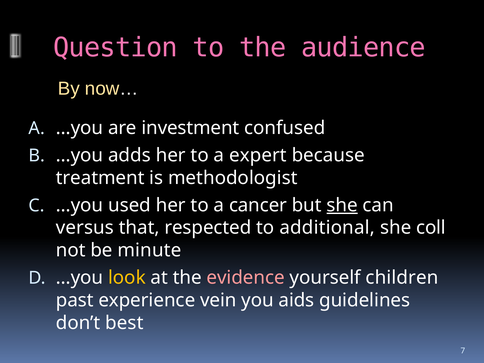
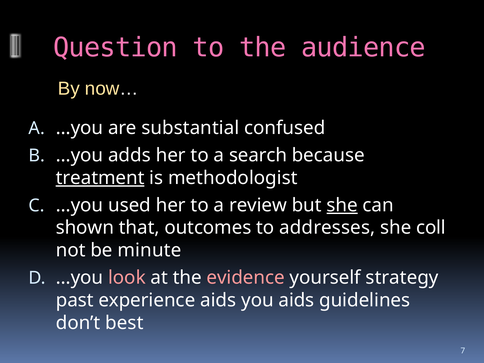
investment: investment -> substantial
expert: expert -> search
treatment underline: none -> present
cancer: cancer -> review
versus: versus -> shown
respected: respected -> outcomes
additional: additional -> addresses
look colour: yellow -> pink
children: children -> strategy
experience vein: vein -> aids
